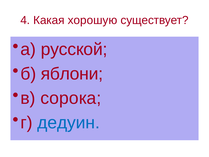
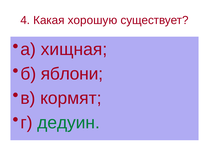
русской: русской -> хищная
сорока: сорока -> кормят
дедуин colour: blue -> green
